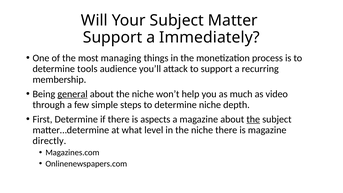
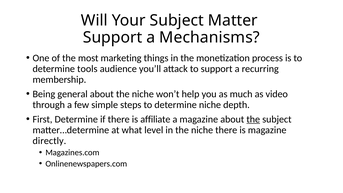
Immediately: Immediately -> Mechanisms
managing: managing -> marketing
general underline: present -> none
aspects: aspects -> affiliate
